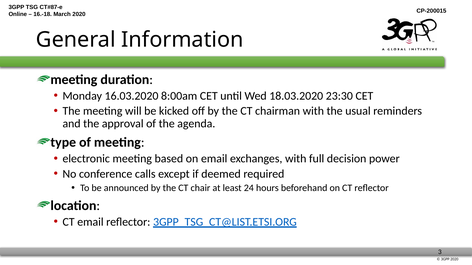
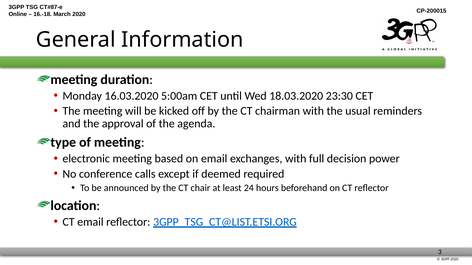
8:00am: 8:00am -> 5:00am
